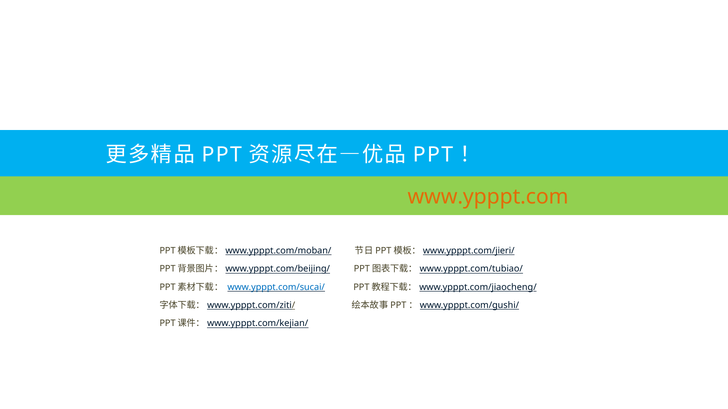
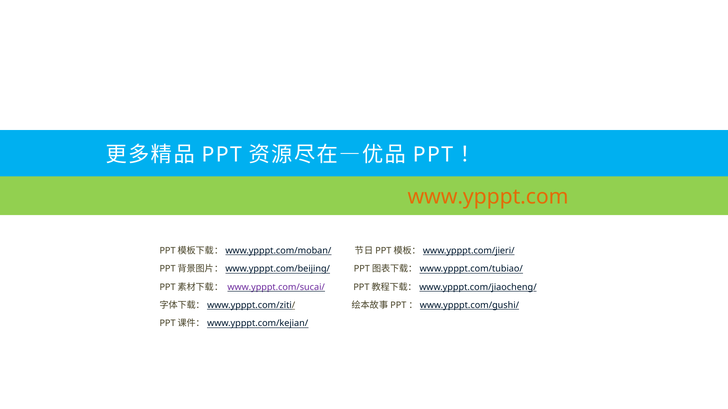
www.ypppt.com/sucai/ colour: blue -> purple
